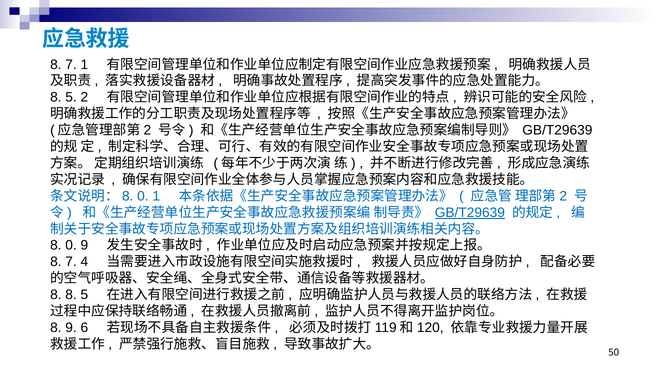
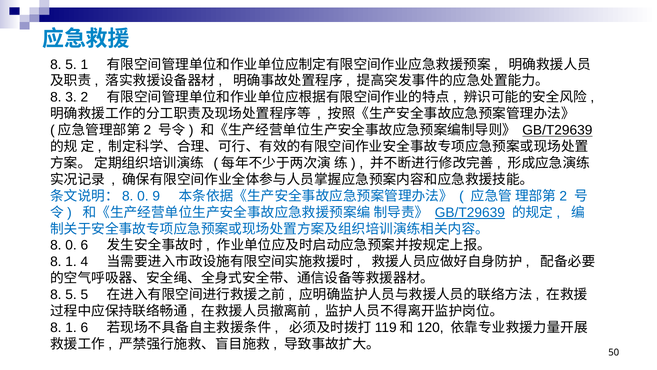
7 at (71, 64): 7 -> 5
5 at (71, 97): 5 -> 3
GB/T29639 at (557, 130) underline: none -> present
0 1: 1 -> 9
0 9: 9 -> 6
7 at (71, 262): 7 -> 1
8 at (71, 294): 8 -> 5
9 at (71, 327): 9 -> 1
